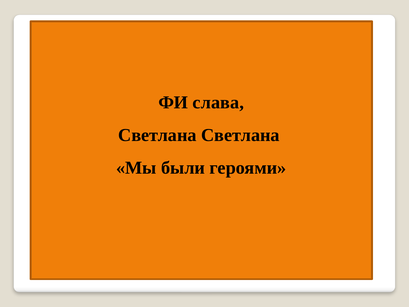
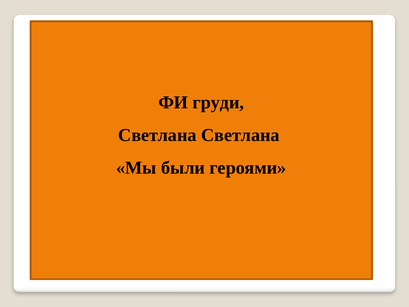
слава: слава -> груди
